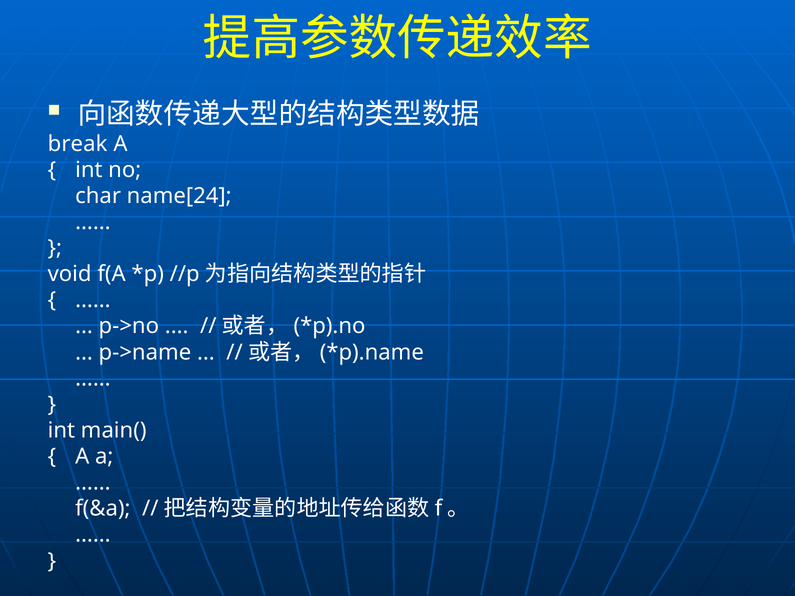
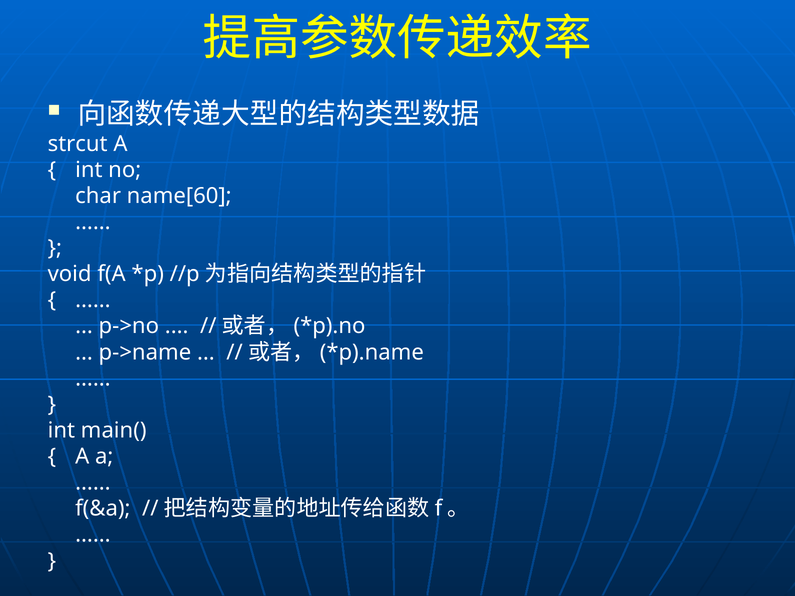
break: break -> strcut
name[24: name[24 -> name[60
